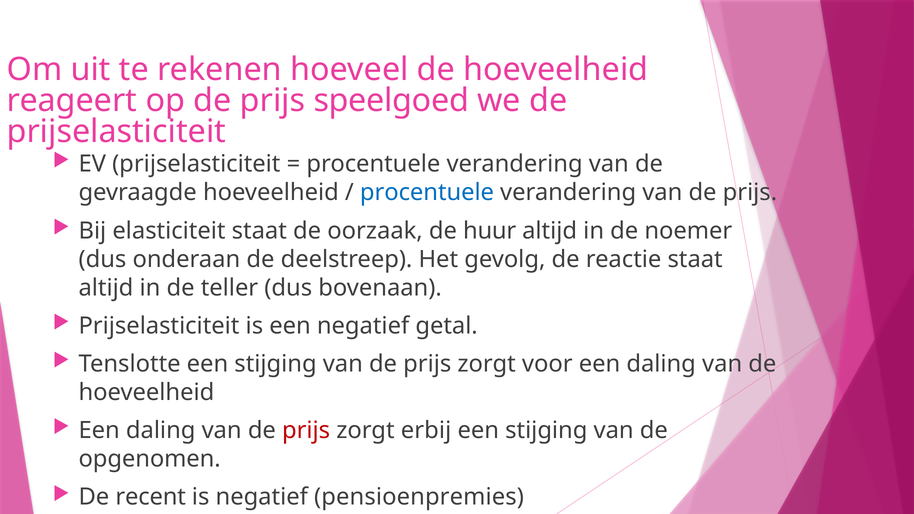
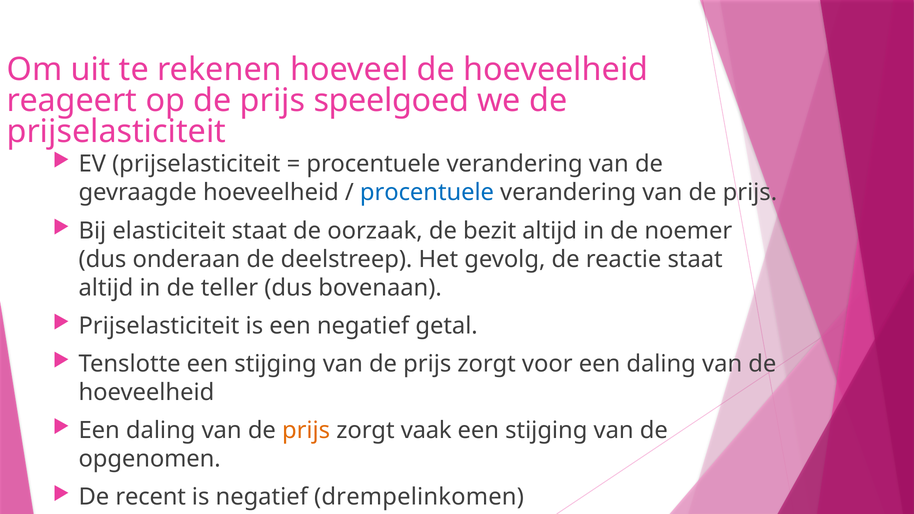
huur: huur -> bezit
prijs at (306, 431) colour: red -> orange
erbij: erbij -> vaak
pensioenpremies: pensioenpremies -> drempelinkomen
